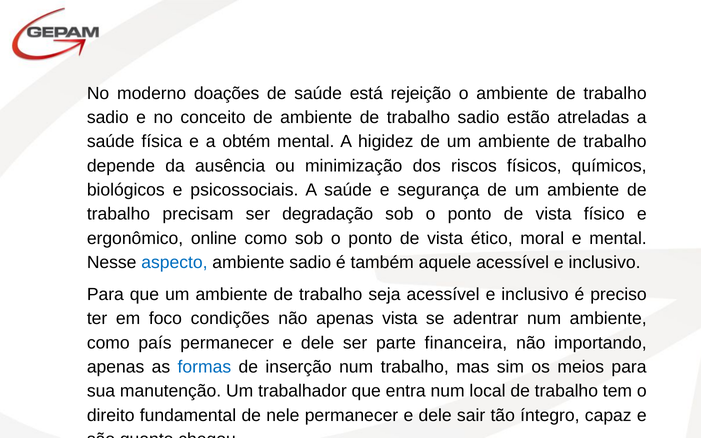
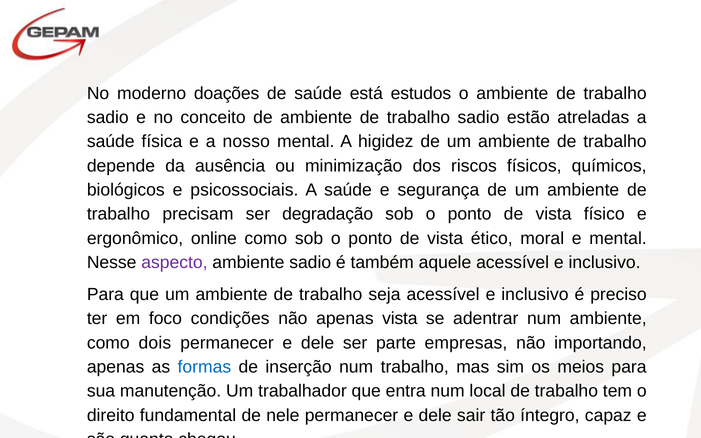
rejeição: rejeição -> estudos
obtém: obtém -> nosso
aspecto colour: blue -> purple
país: país -> dois
financeira: financeira -> empresas
